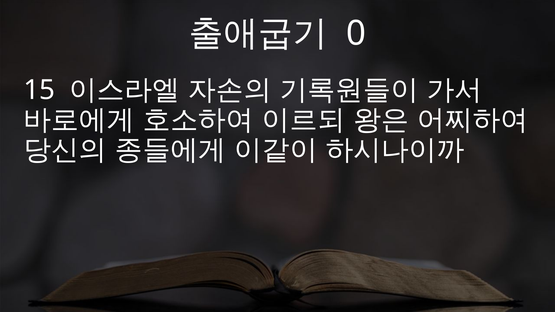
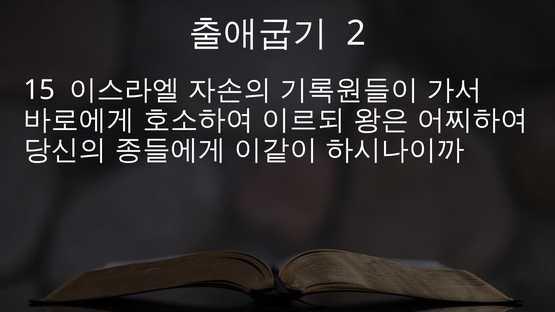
0: 0 -> 2
